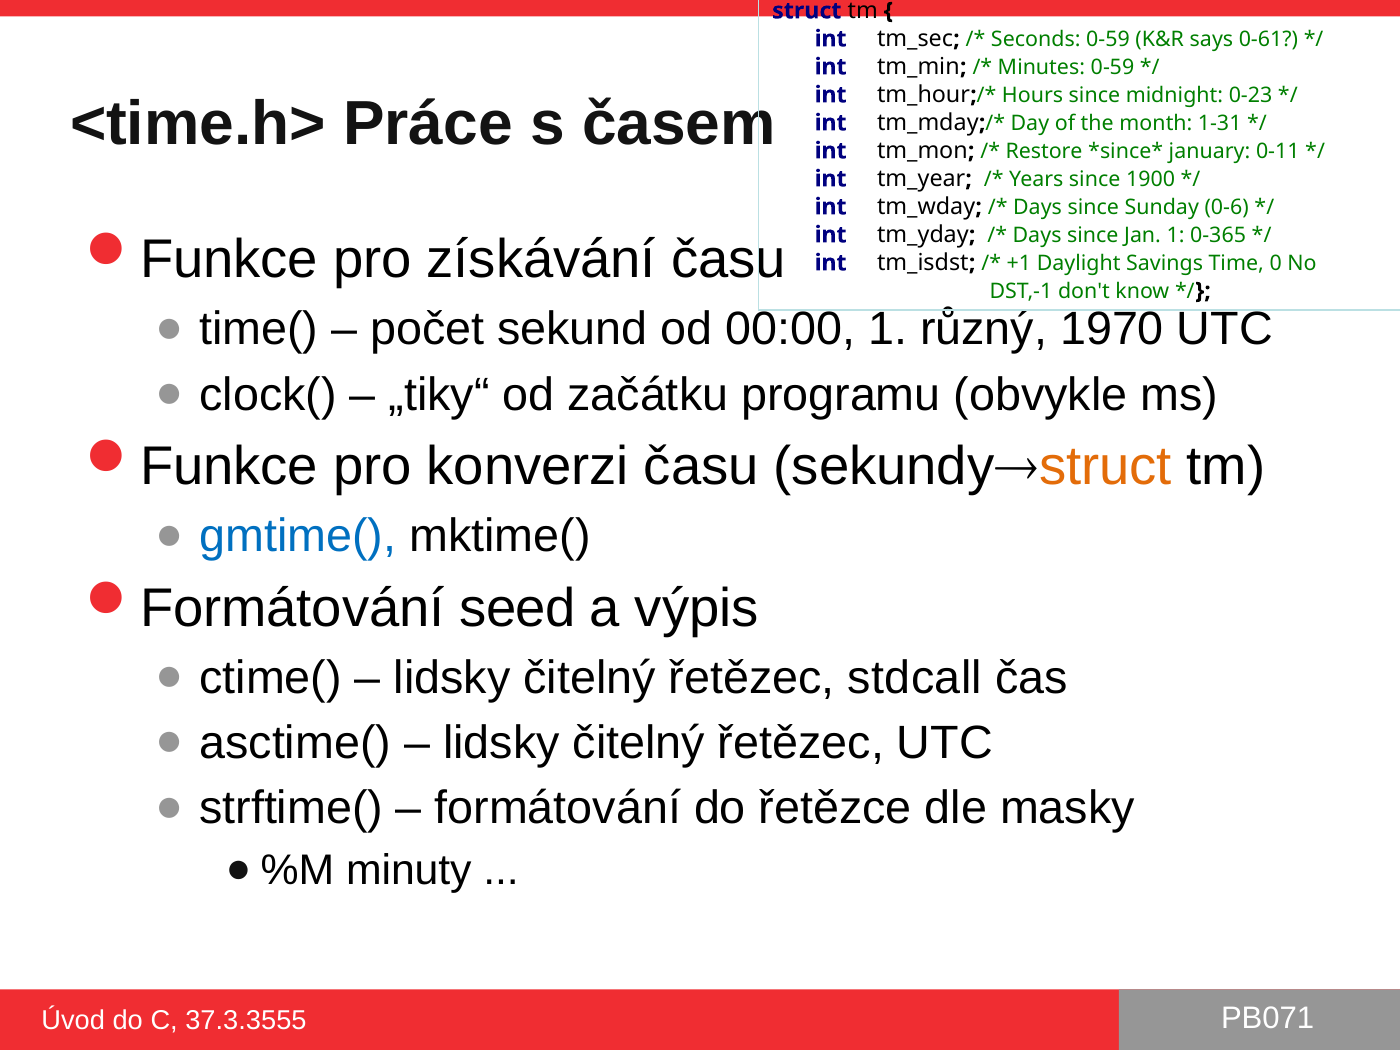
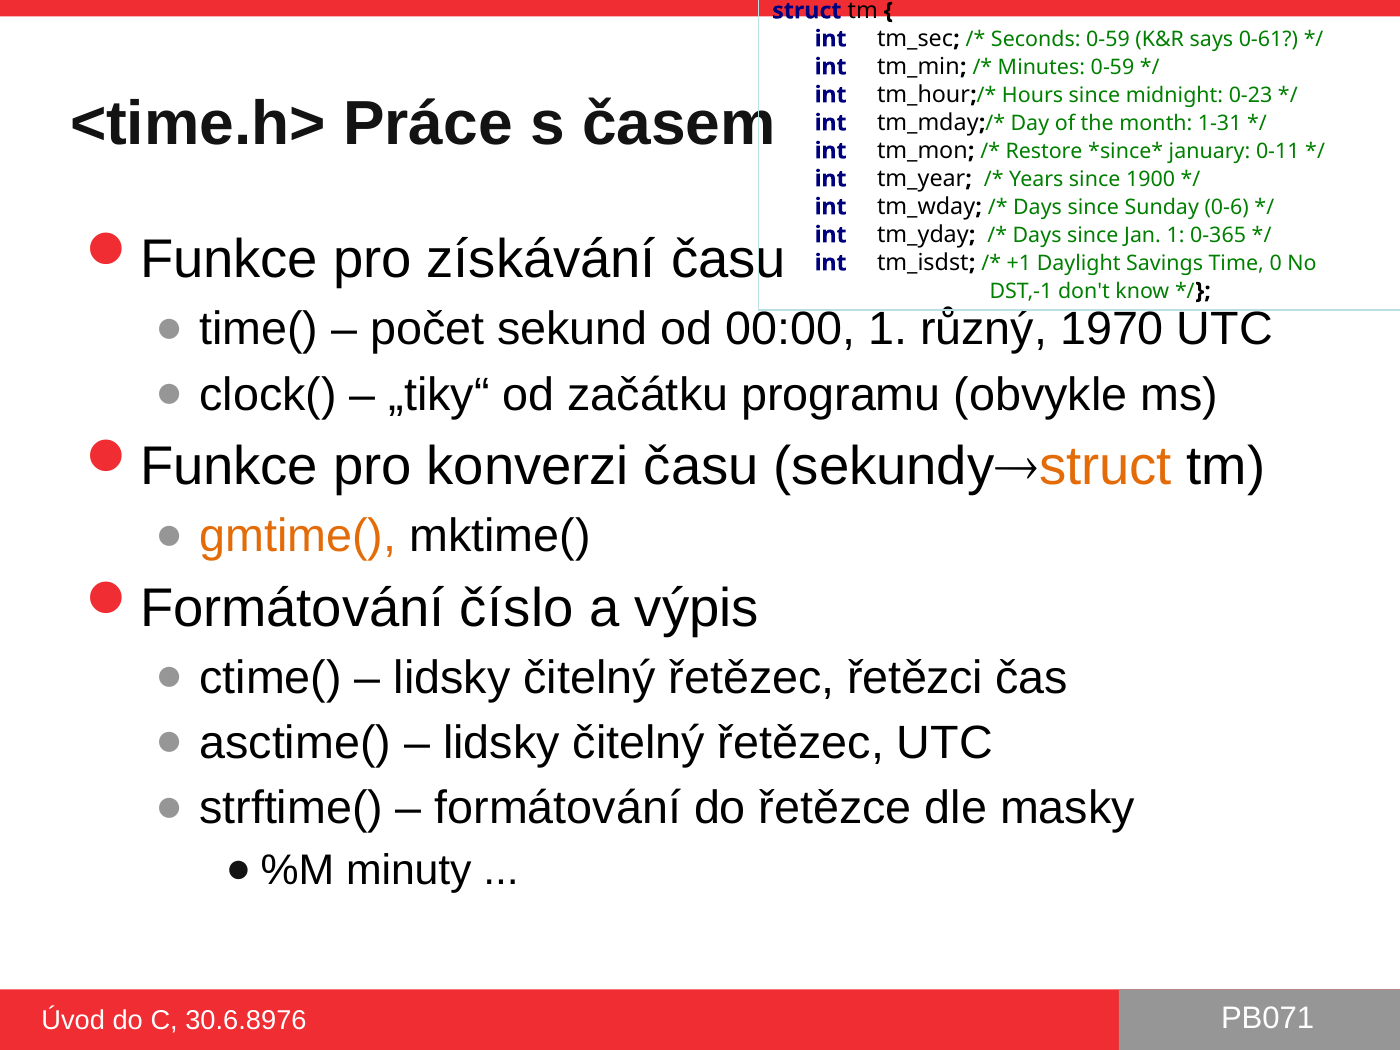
gmtime( colour: blue -> orange
seed: seed -> číslo
stdcall: stdcall -> řetězci
37.3.3555: 37.3.3555 -> 30.6.8976
